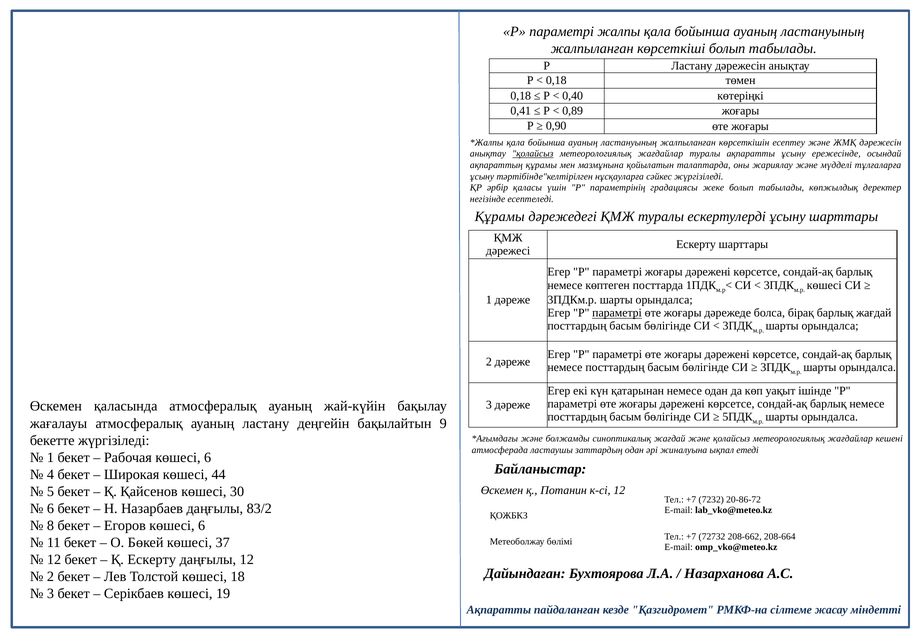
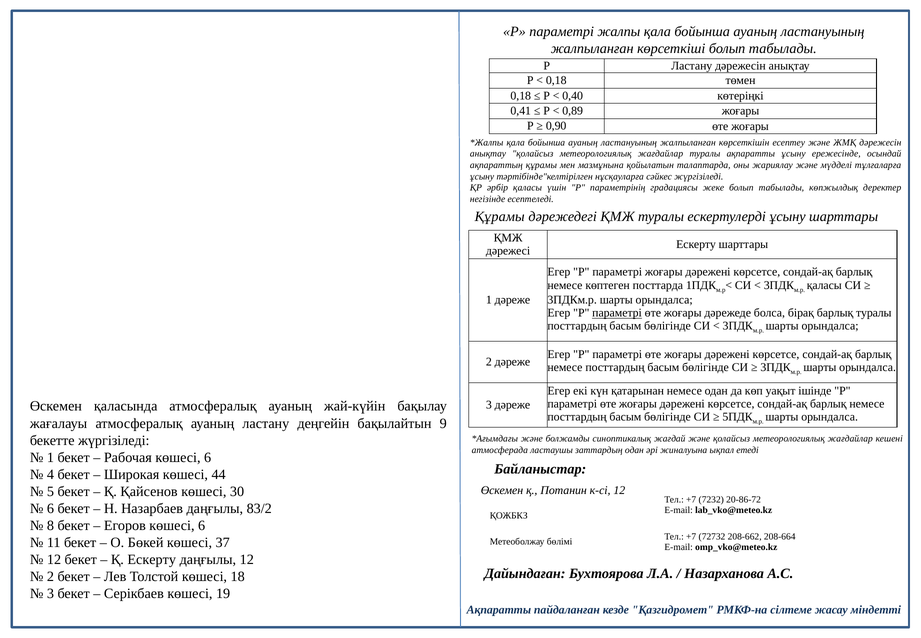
қолайсыз at (533, 154) underline: present -> none
көшесі at (824, 285): көшесі -> қаласы
барлық жағдай: жағдай -> туралы
